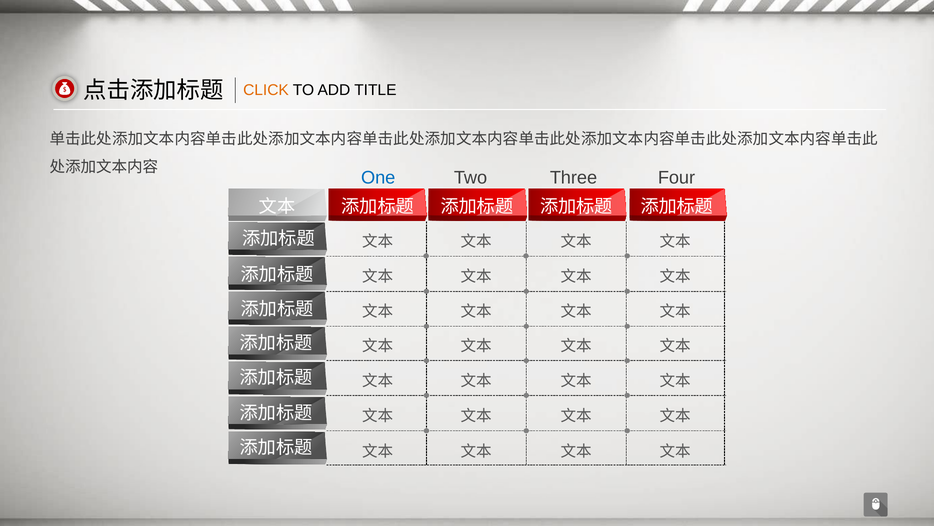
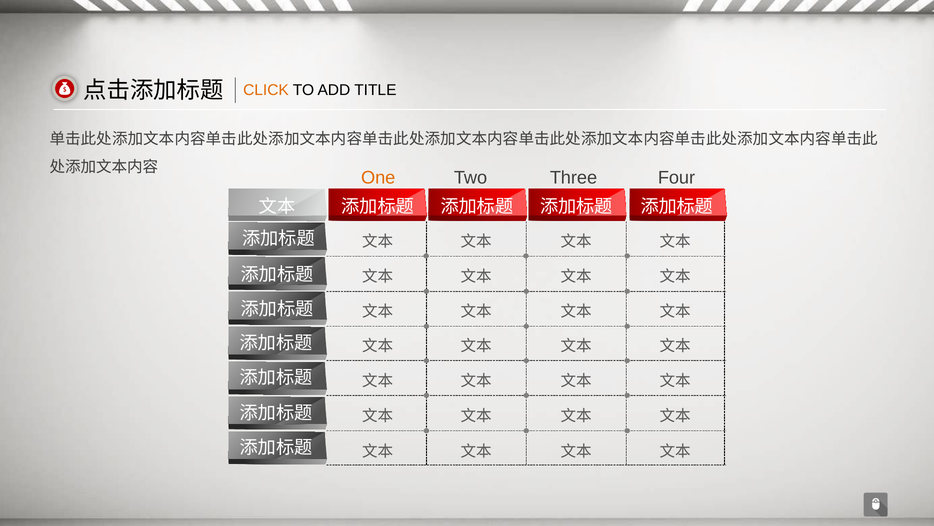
One colour: blue -> orange
